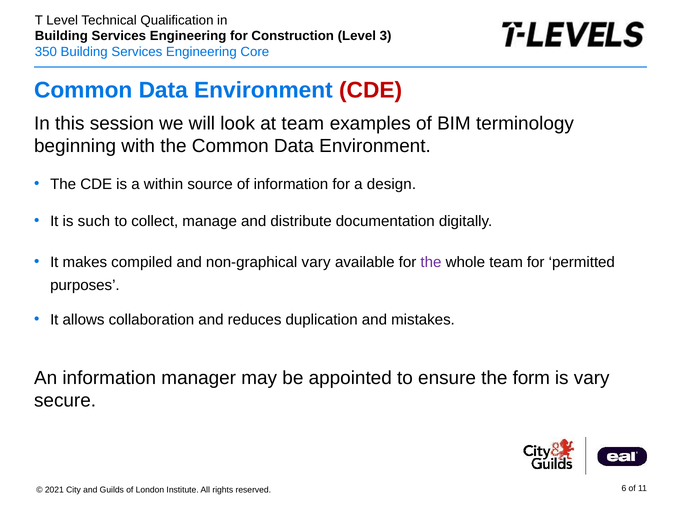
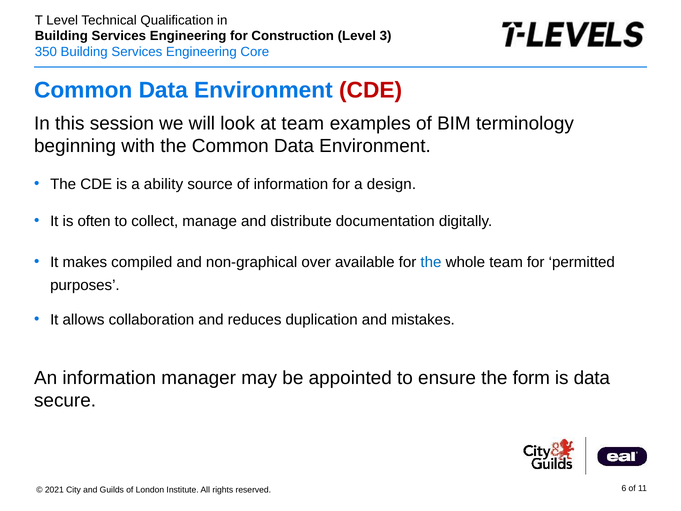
within: within -> ability
such: such -> often
non-graphical vary: vary -> over
the at (431, 262) colour: purple -> blue
is vary: vary -> data
